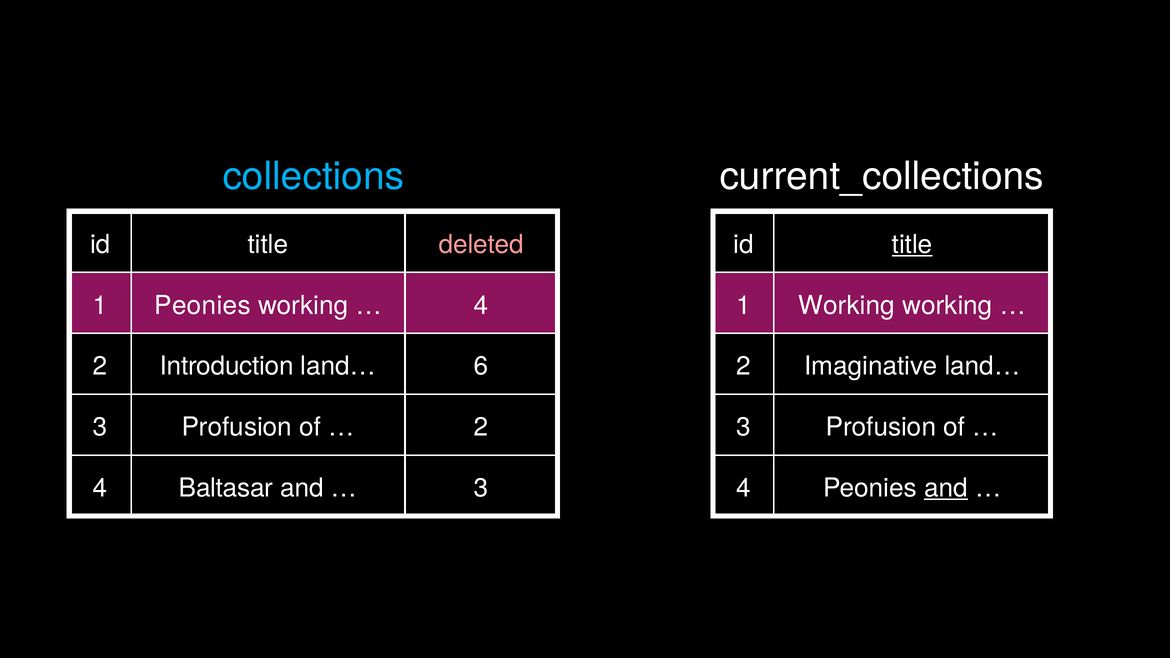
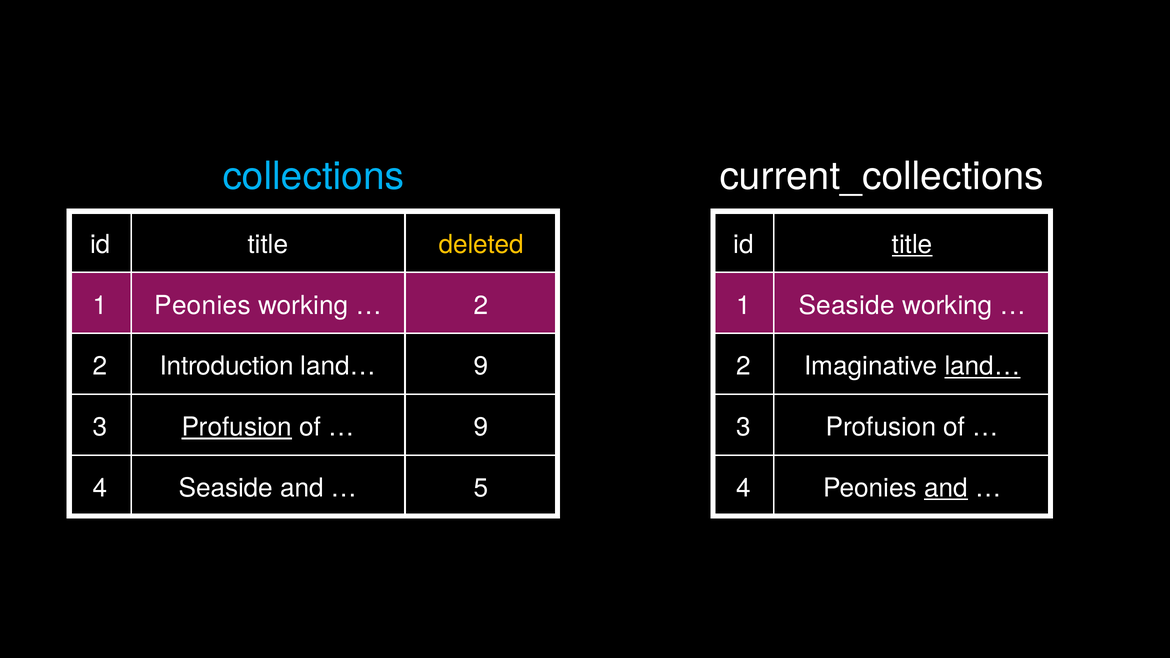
deleted colour: pink -> yellow
4 at (481, 305): 4 -> 2
1 Working: Working -> Seaside
land… 6: 6 -> 9
land… at (982, 366) underline: none -> present
Profusion at (237, 427) underline: none -> present
2 at (481, 427): 2 -> 9
4 Baltasar: Baltasar -> Seaside
3 at (481, 488): 3 -> 5
